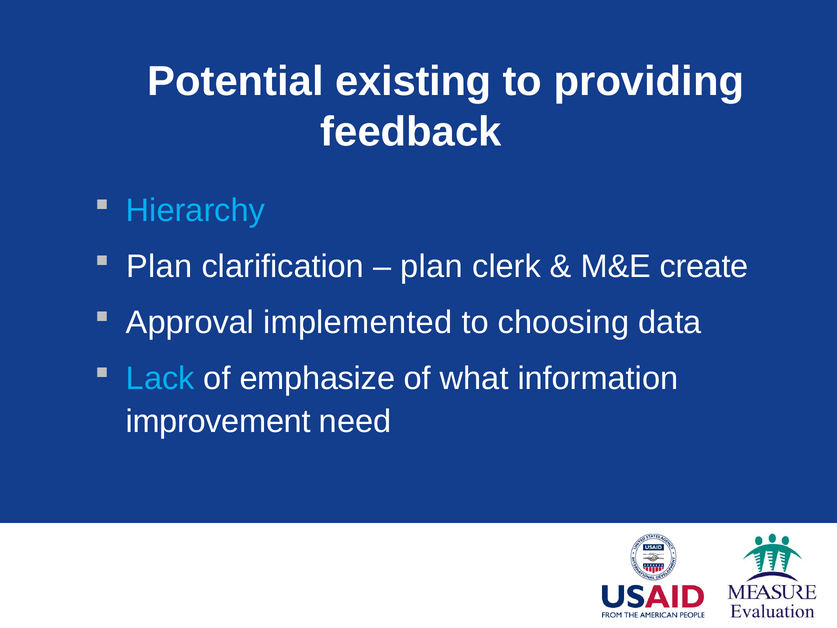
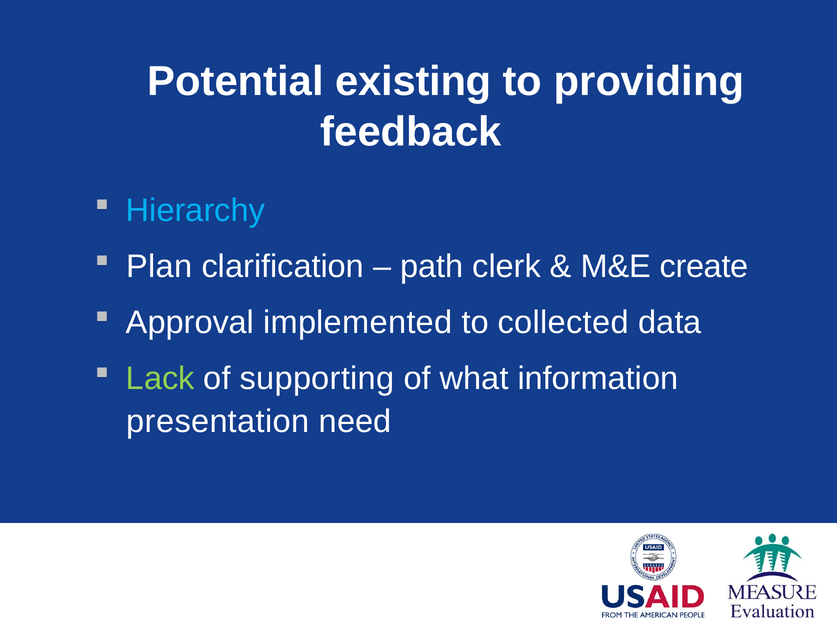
plan at (432, 267): plan -> path
choosing: choosing -> collected
Lack colour: light blue -> light green
emphasize: emphasize -> supporting
improvement: improvement -> presentation
